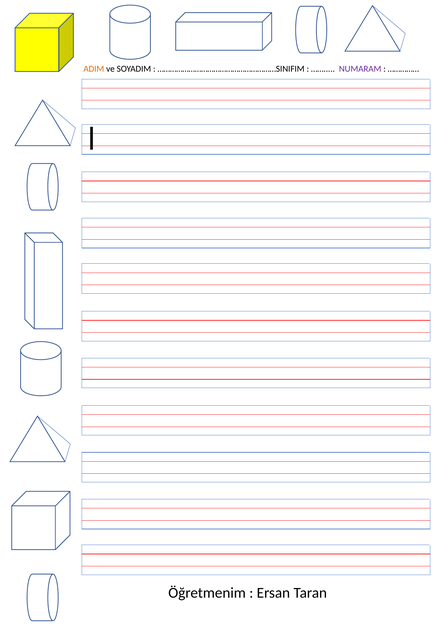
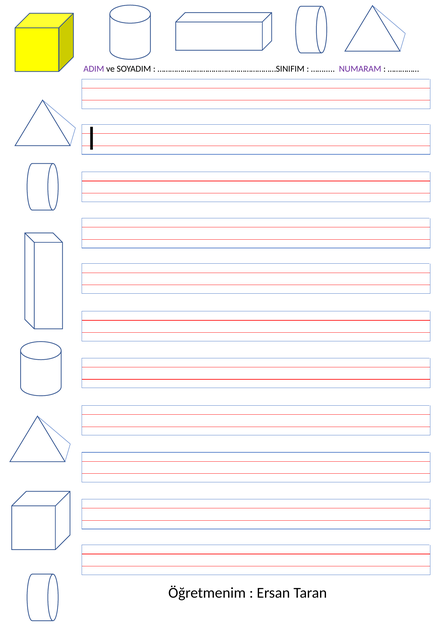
ADIM colour: orange -> purple
